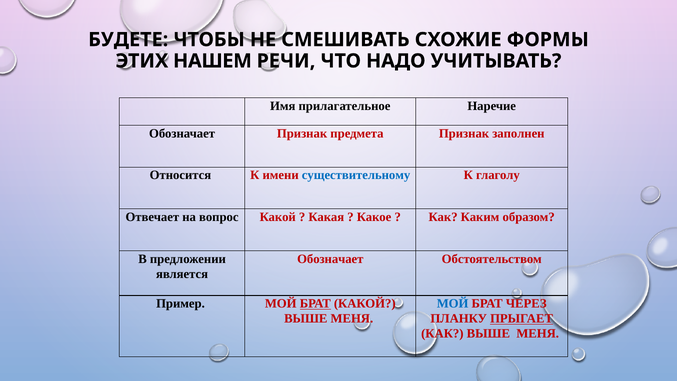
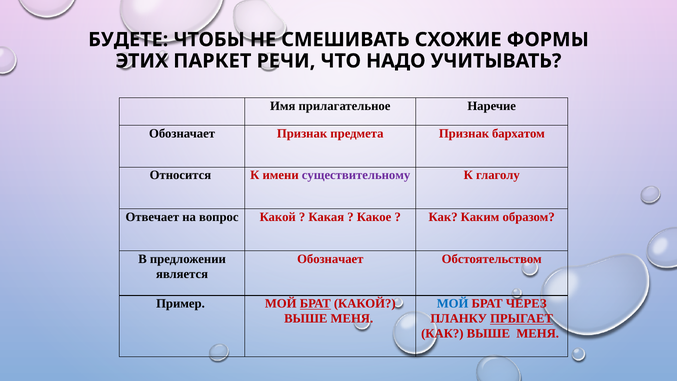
НАШЕМ: НАШЕМ -> ПАРКЕТ
заполнен: заполнен -> бархатом
существительному colour: blue -> purple
